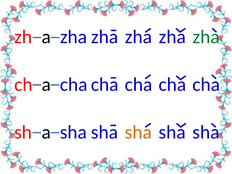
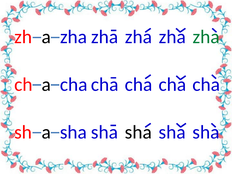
sha at (138, 132) colour: orange -> black
